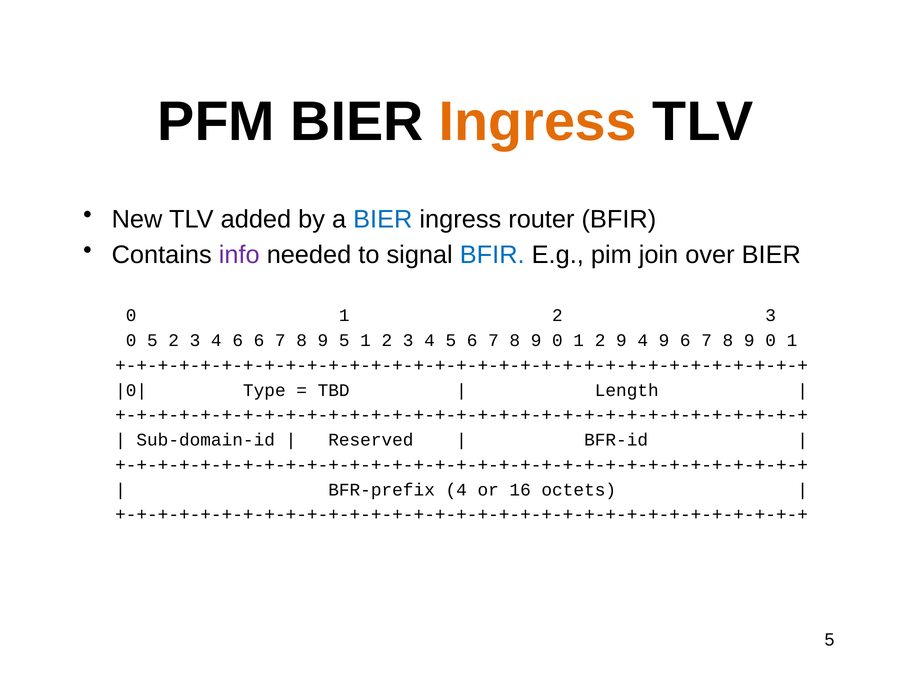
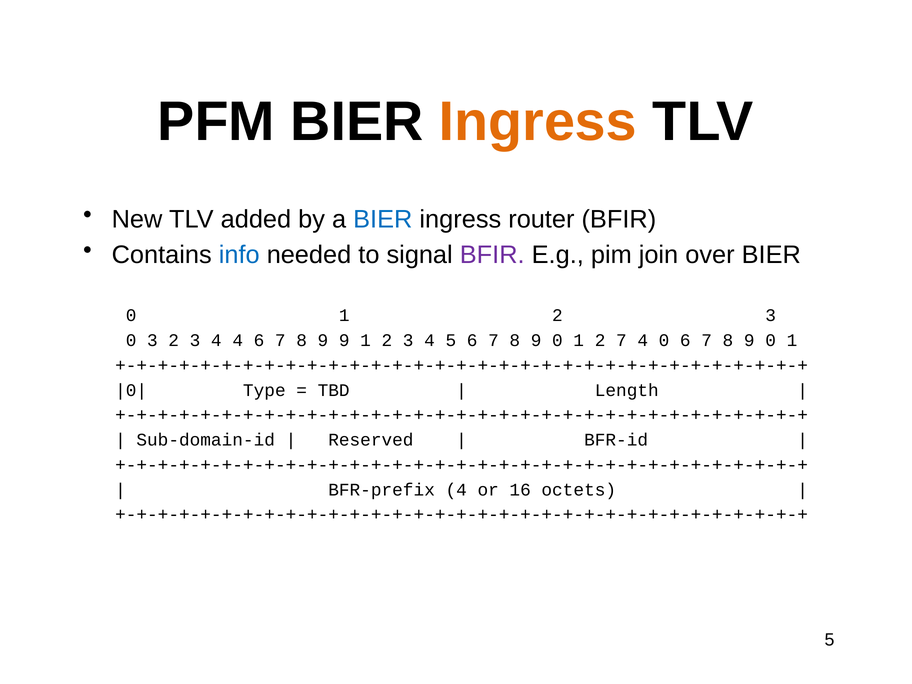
info colour: purple -> blue
BFIR at (492, 255) colour: blue -> purple
0 5: 5 -> 3
4 6: 6 -> 4
9 5: 5 -> 9
2 9: 9 -> 7
4 9: 9 -> 0
